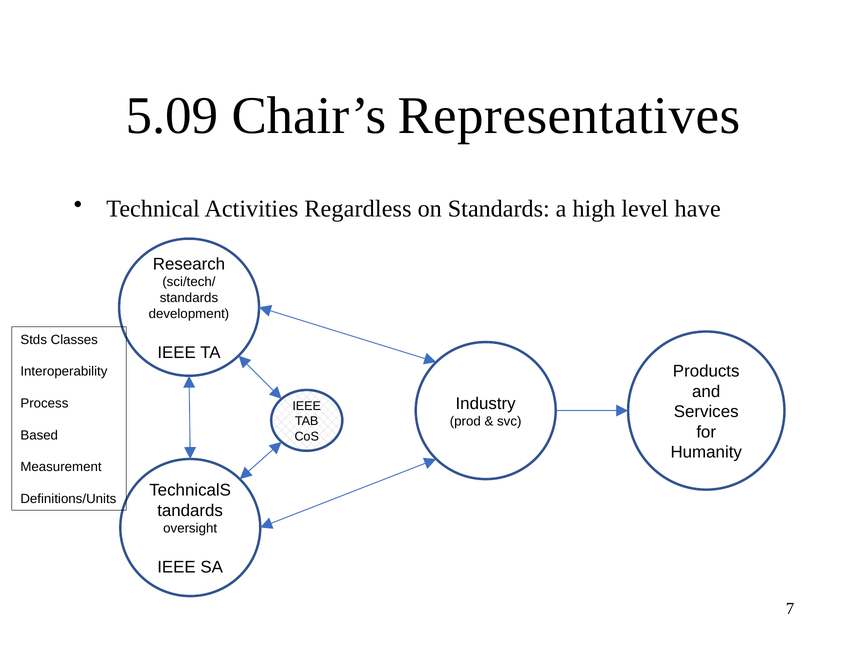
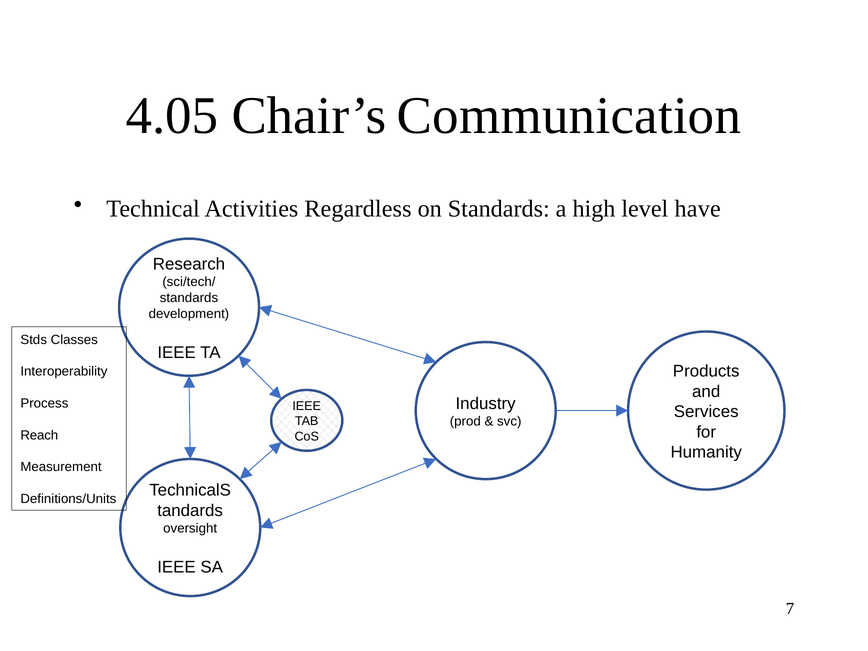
5.09: 5.09 -> 4.05
Representatives: Representatives -> Communication
Based: Based -> Reach
